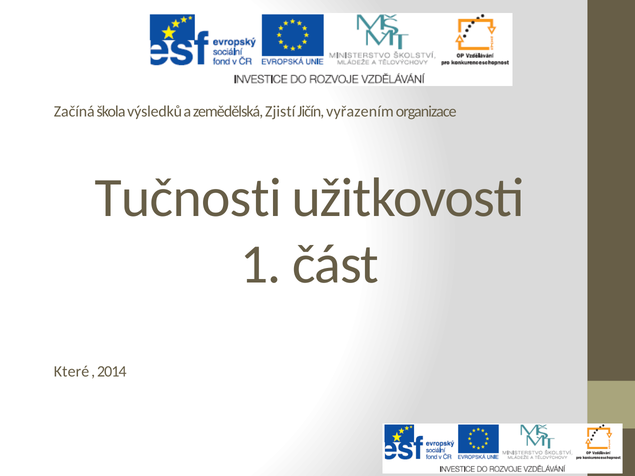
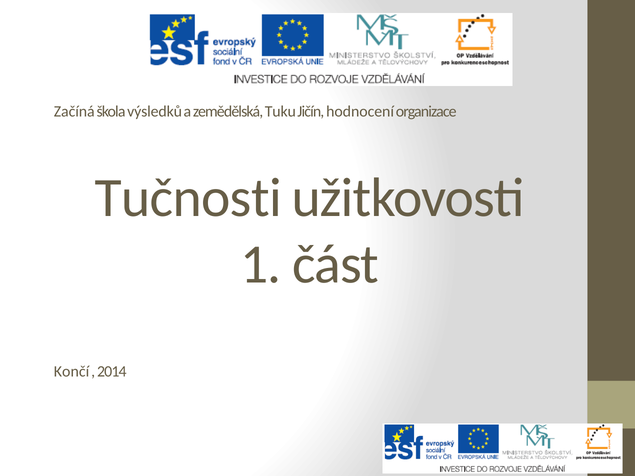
Zjistí: Zjistí -> Tuku
vyřazením: vyřazením -> hodnocení
Které: Které -> Končí
